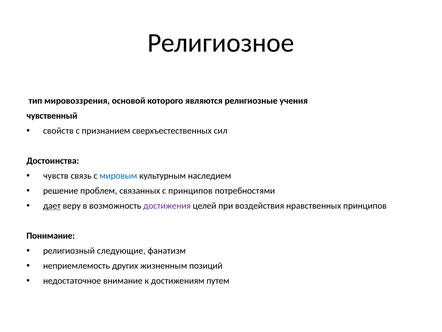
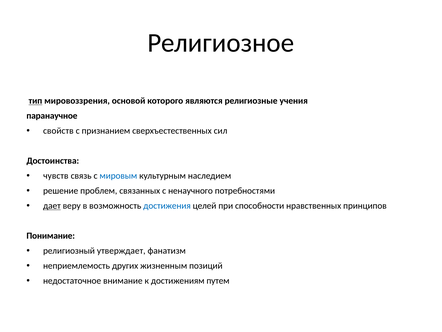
тип underline: none -> present
чувственный: чувственный -> паранаучное
с принципов: принципов -> ненаучного
достижения colour: purple -> blue
воздействия: воздействия -> способности
следующие: следующие -> утверждает
